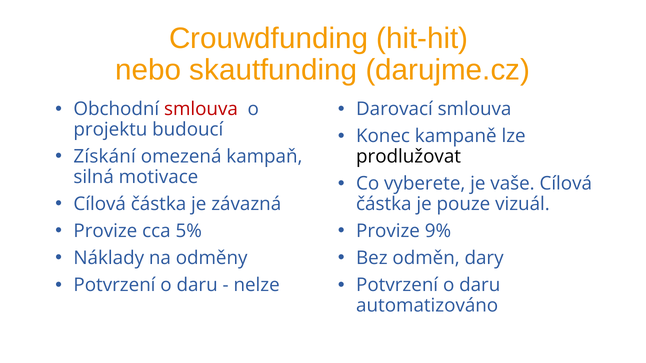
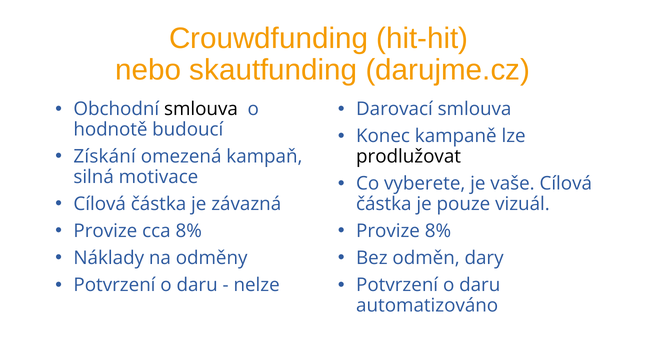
smlouva at (201, 109) colour: red -> black
projektu: projektu -> hodnotě
cca 5%: 5% -> 8%
Provize 9%: 9% -> 8%
